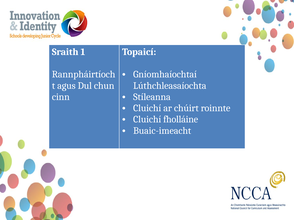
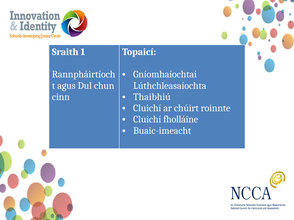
Stíleanna: Stíleanna -> Thaibhiú
